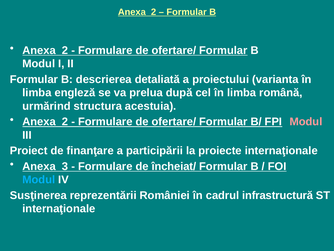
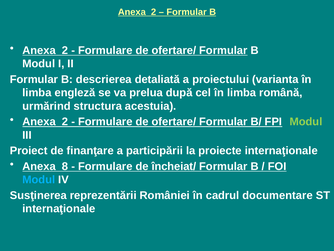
Modul at (306, 121) colour: pink -> light green
3: 3 -> 8
infrastructură: infrastructură -> documentare
